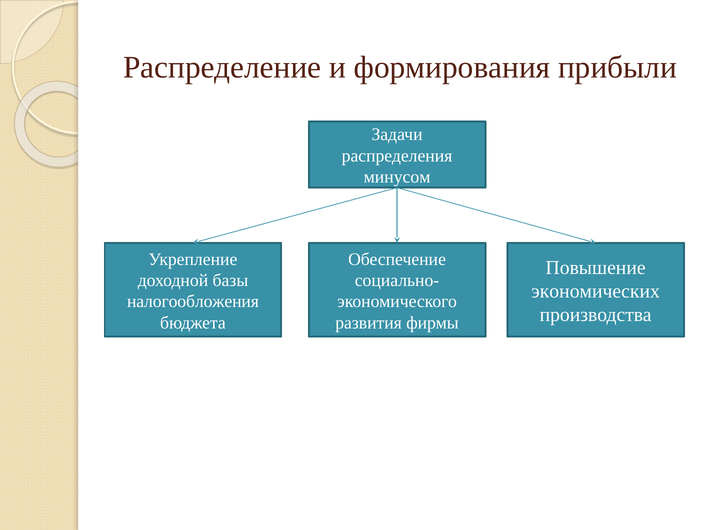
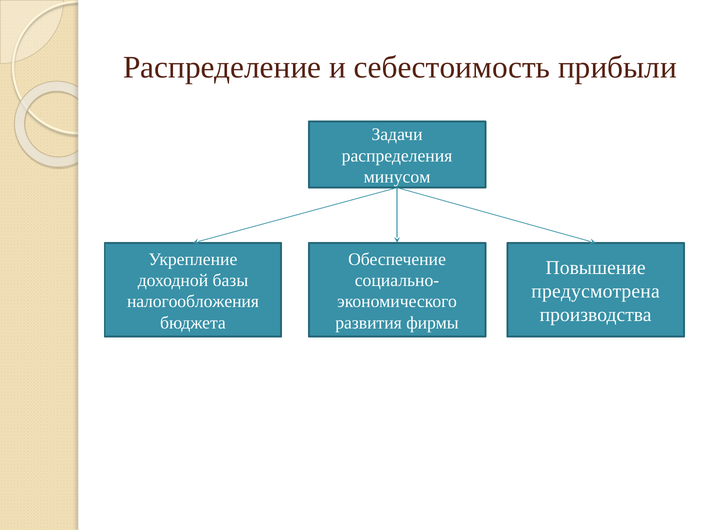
формирования: формирования -> себестоимость
экономических: экономических -> предусмотрена
